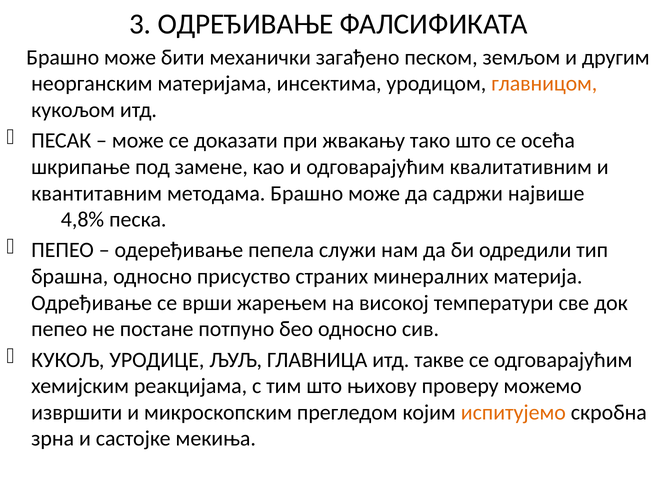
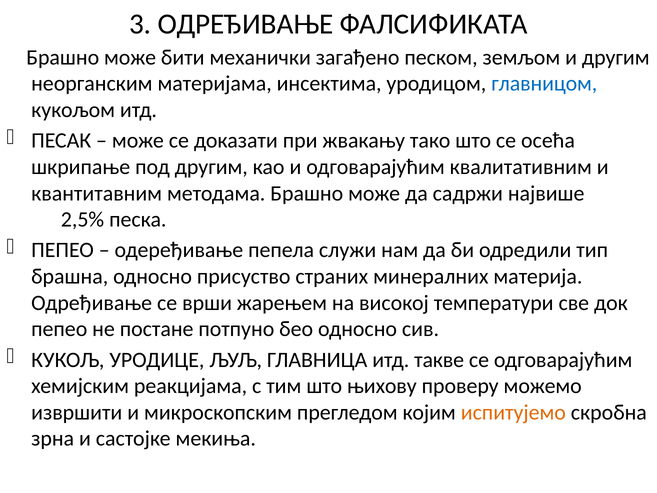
главницом colour: orange -> blue
под замене: замене -> другим
4,8%: 4,8% -> 2,5%
